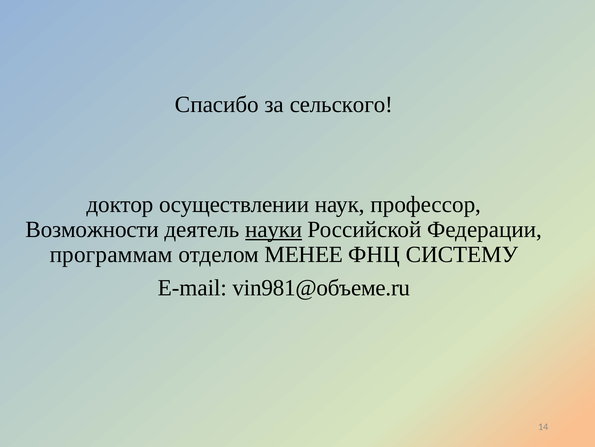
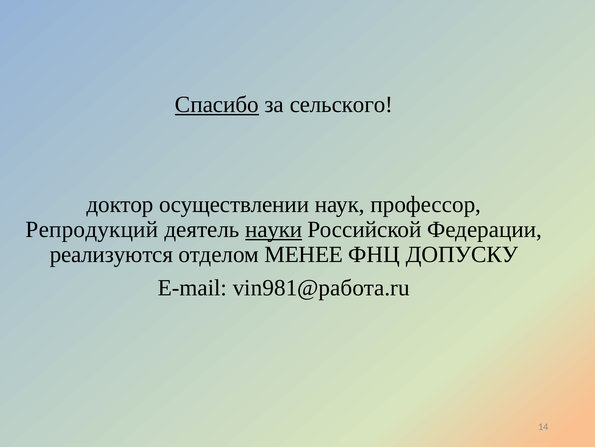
Спасибо underline: none -> present
Возможности: Возможности -> Репродукций
программам: программам -> реализуются
СИСТЕМУ: СИСТЕМУ -> ДОПУСКУ
vin981@объеме.ru: vin981@объеме.ru -> vin981@работа.ru
